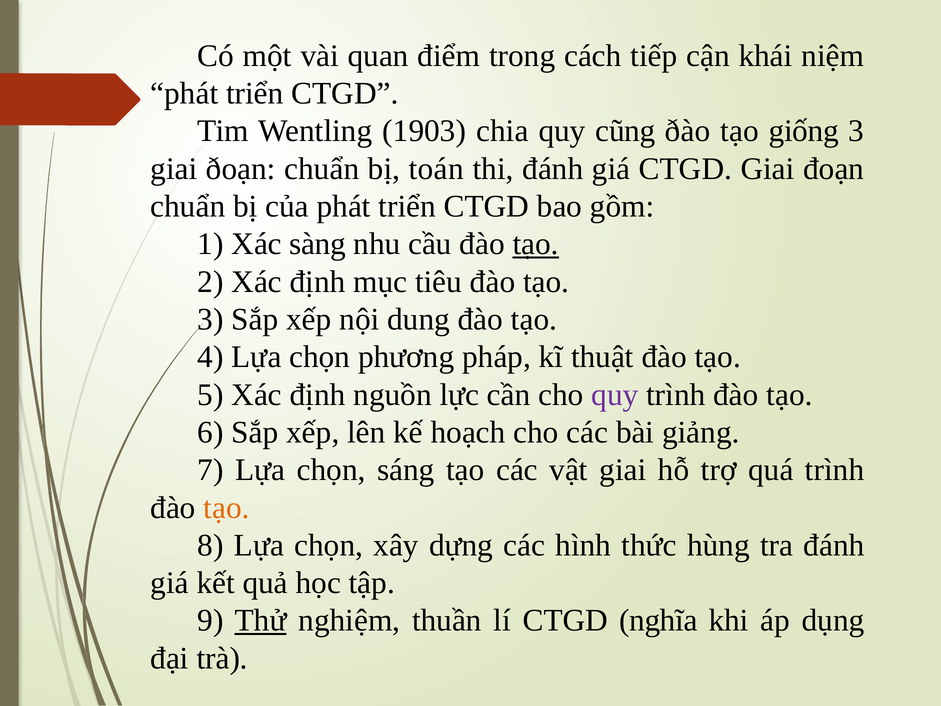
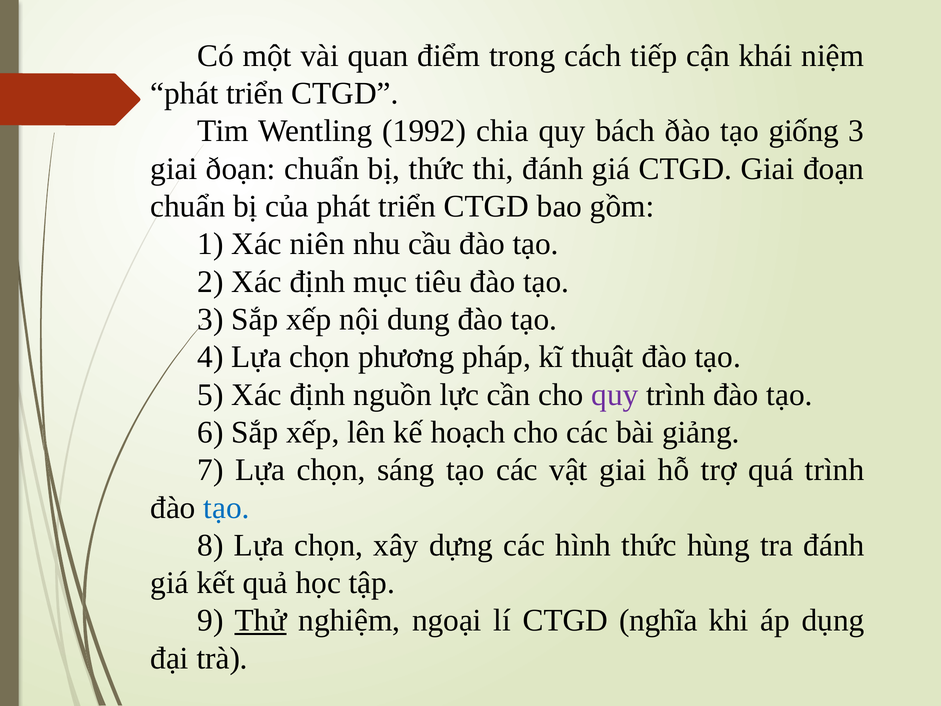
1903: 1903 -> 1992
cũng: cũng -> bách
bị toán: toán -> thức
sàng: sàng -> niên
tạo at (536, 244) underline: present -> none
tạo at (227, 507) colour: orange -> blue
thuần: thuần -> ngoại
